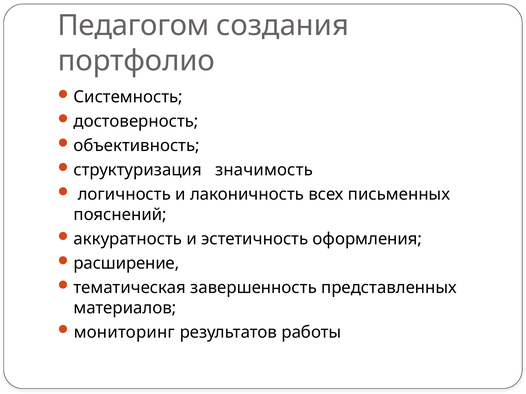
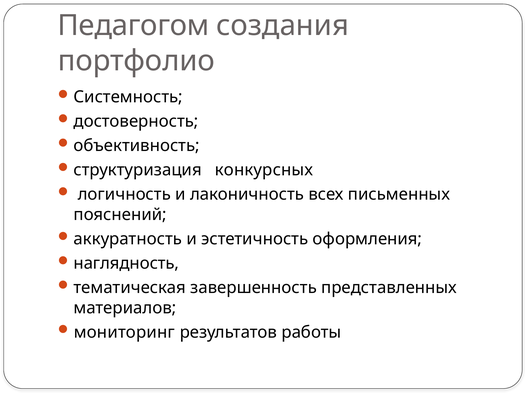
значимость: значимость -> конкурсных
расширение: расширение -> наглядность
